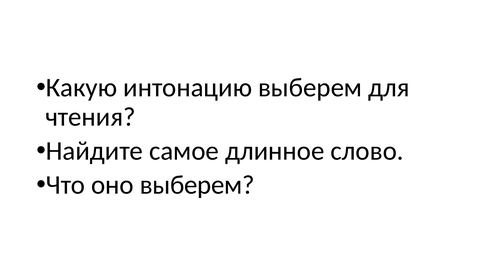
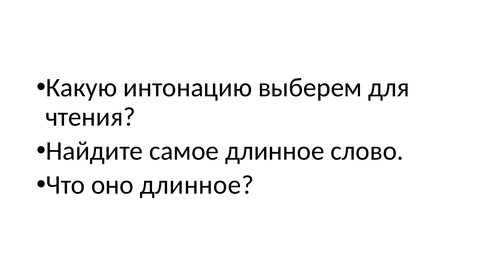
оно выберем: выберем -> длинное
